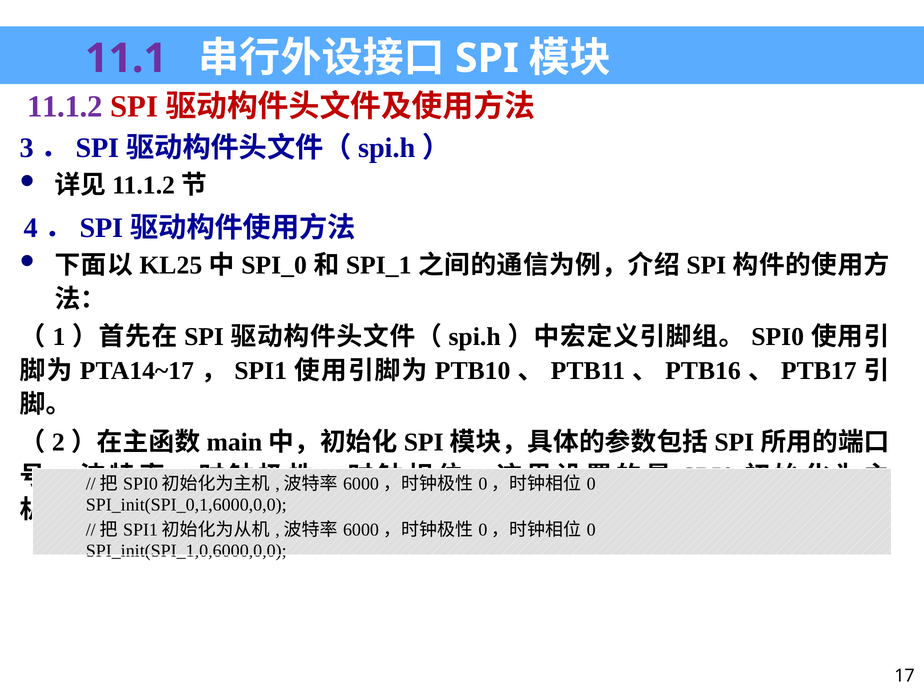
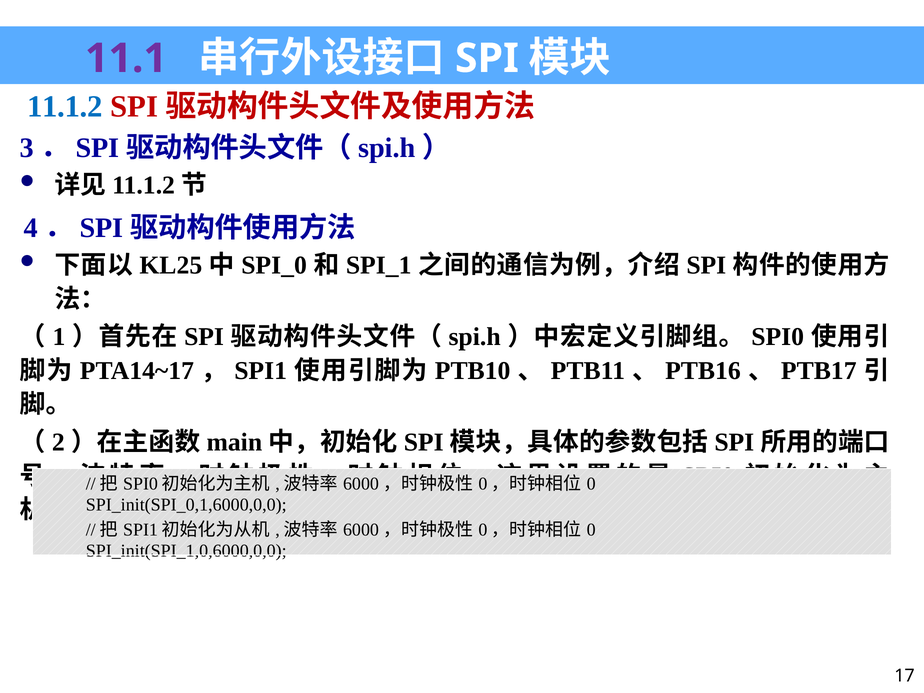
11.1.2 colour: purple -> blue
